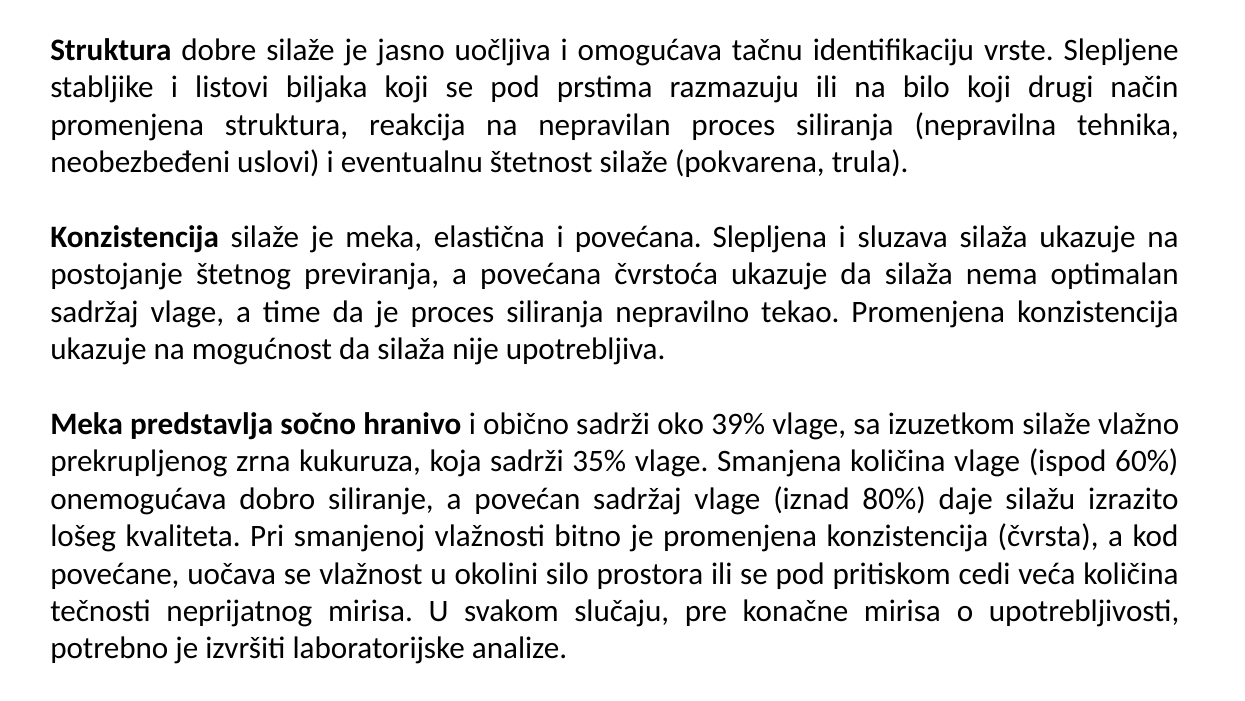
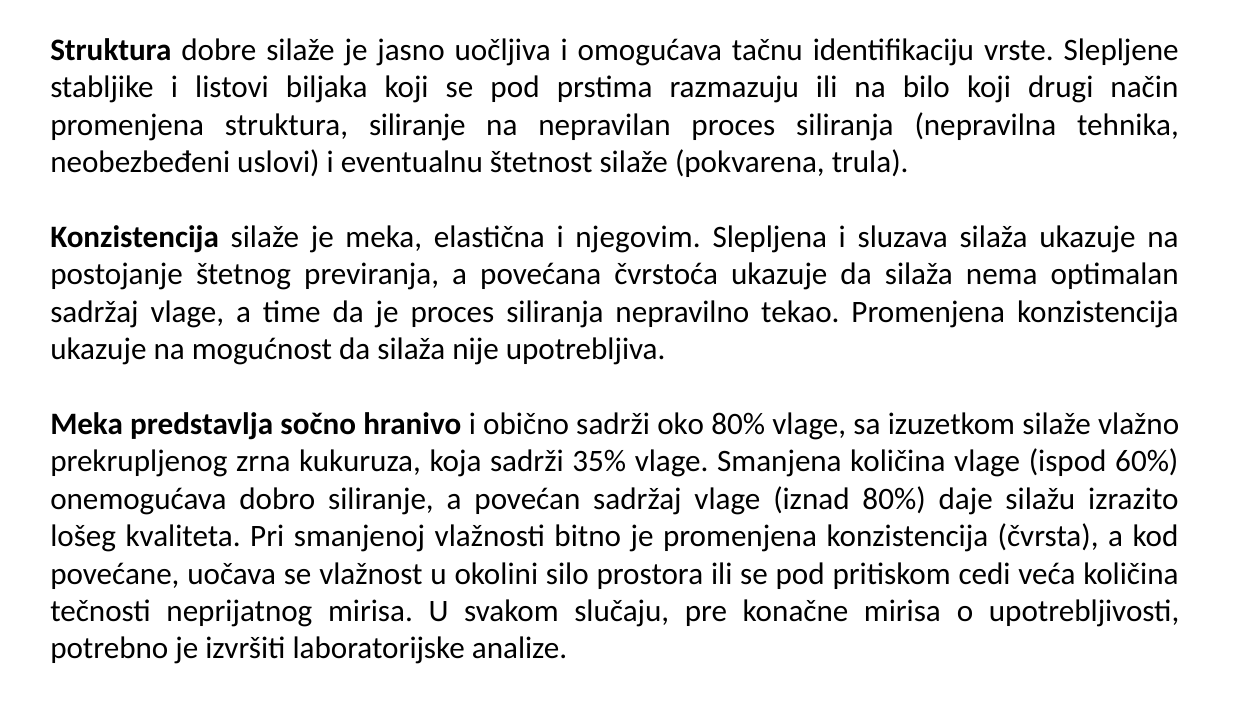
struktura reakcija: reakcija -> siliranje
i povećana: povećana -> njegovim
оkо 39%: 39% -> 80%
